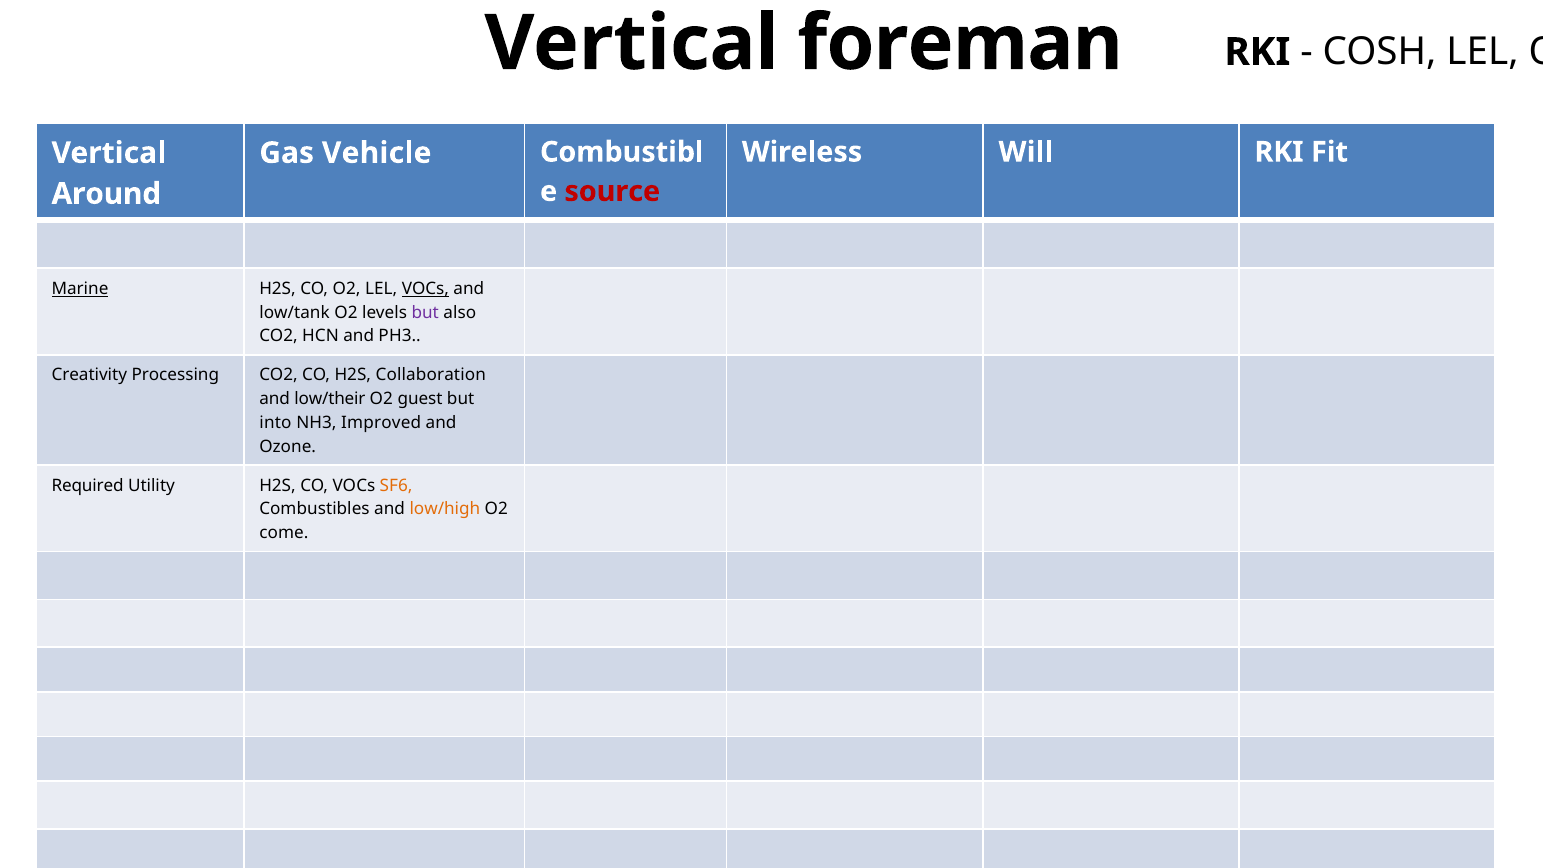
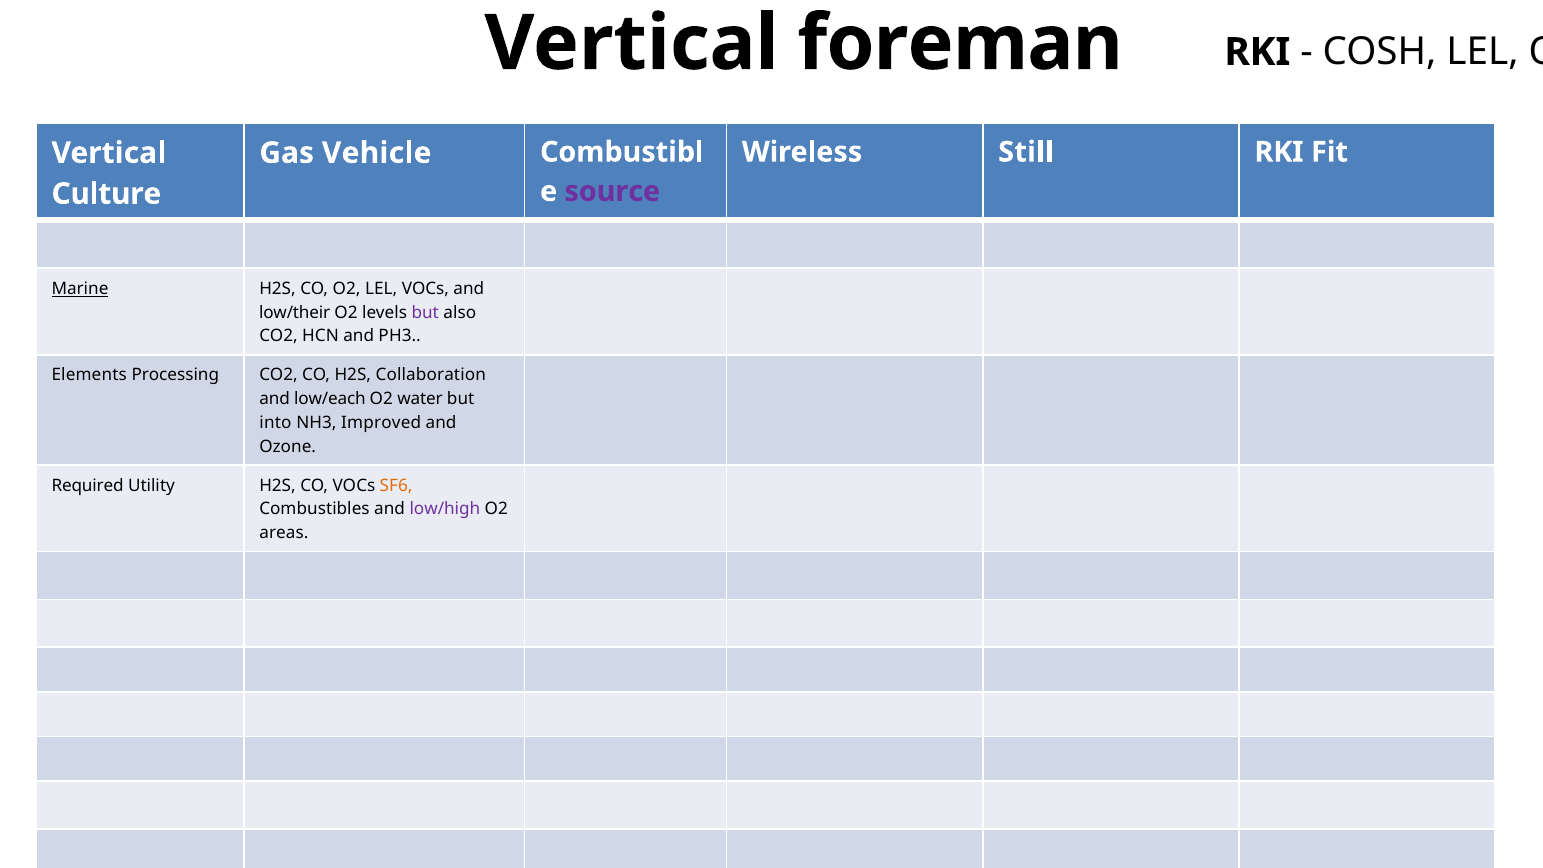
Will: Will -> Still
source colour: red -> purple
Around: Around -> Culture
VOCs at (425, 289) underline: present -> none
low/tank: low/tank -> low/their
Creativity: Creativity -> Elements
low/their: low/their -> low/each
guest: guest -> water
low/high colour: orange -> purple
come: come -> areas
